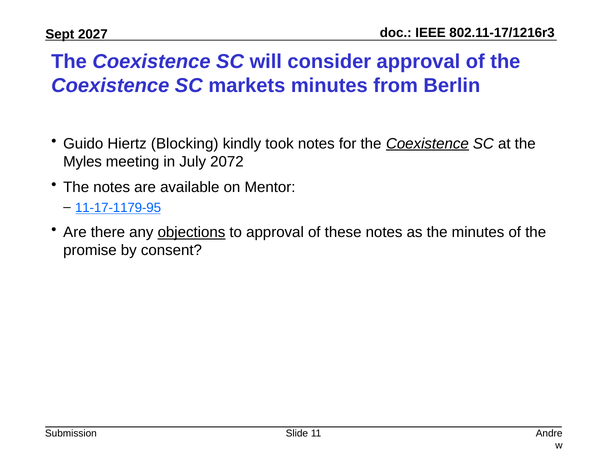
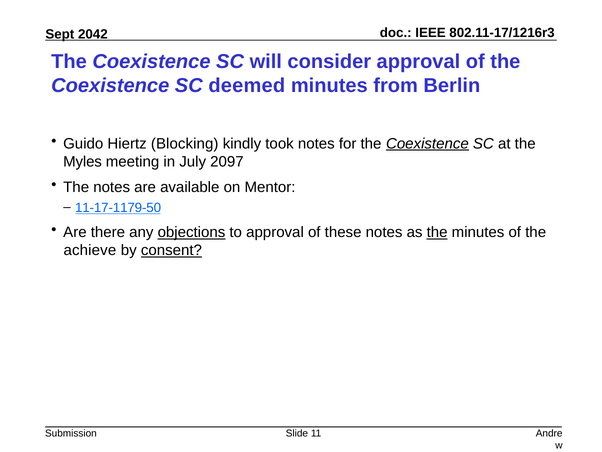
2027: 2027 -> 2042
markets: markets -> deemed
2072: 2072 -> 2097
11-17-1179-95: 11-17-1179-95 -> 11-17-1179-50
the at (437, 232) underline: none -> present
promise: promise -> achieve
consent underline: none -> present
